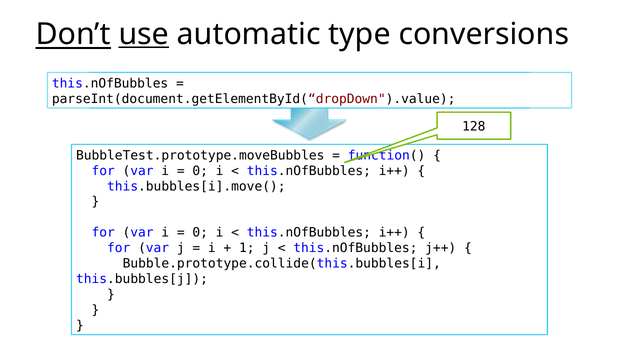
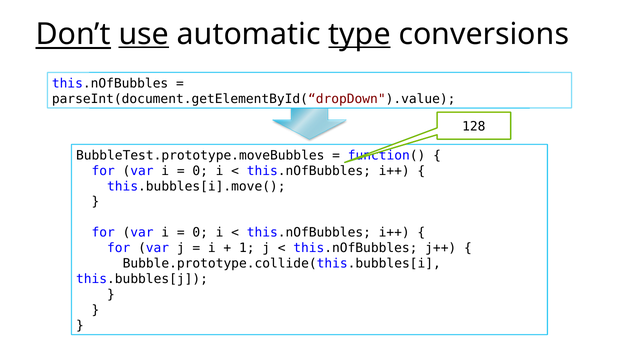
type underline: none -> present
